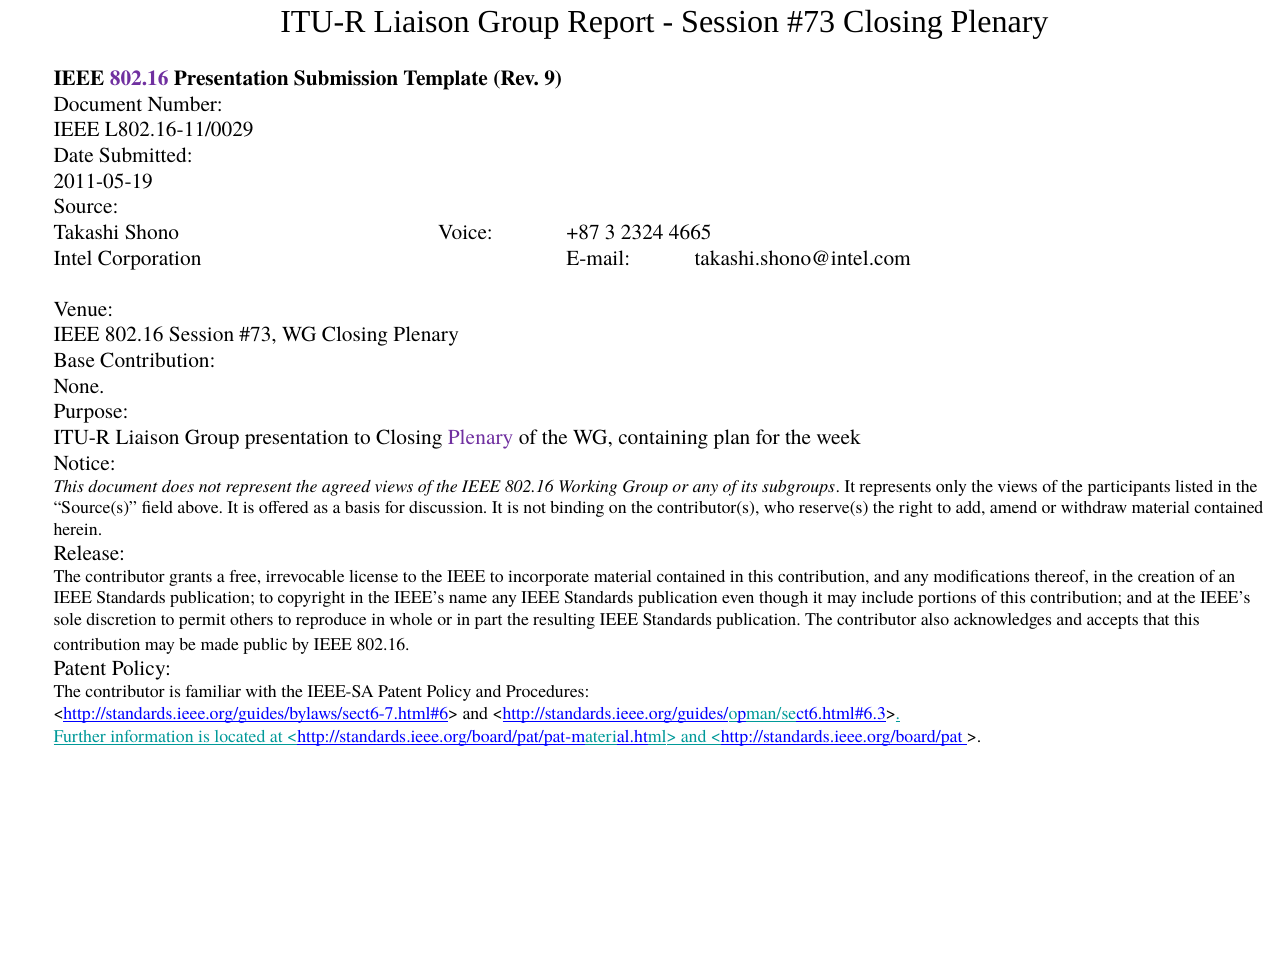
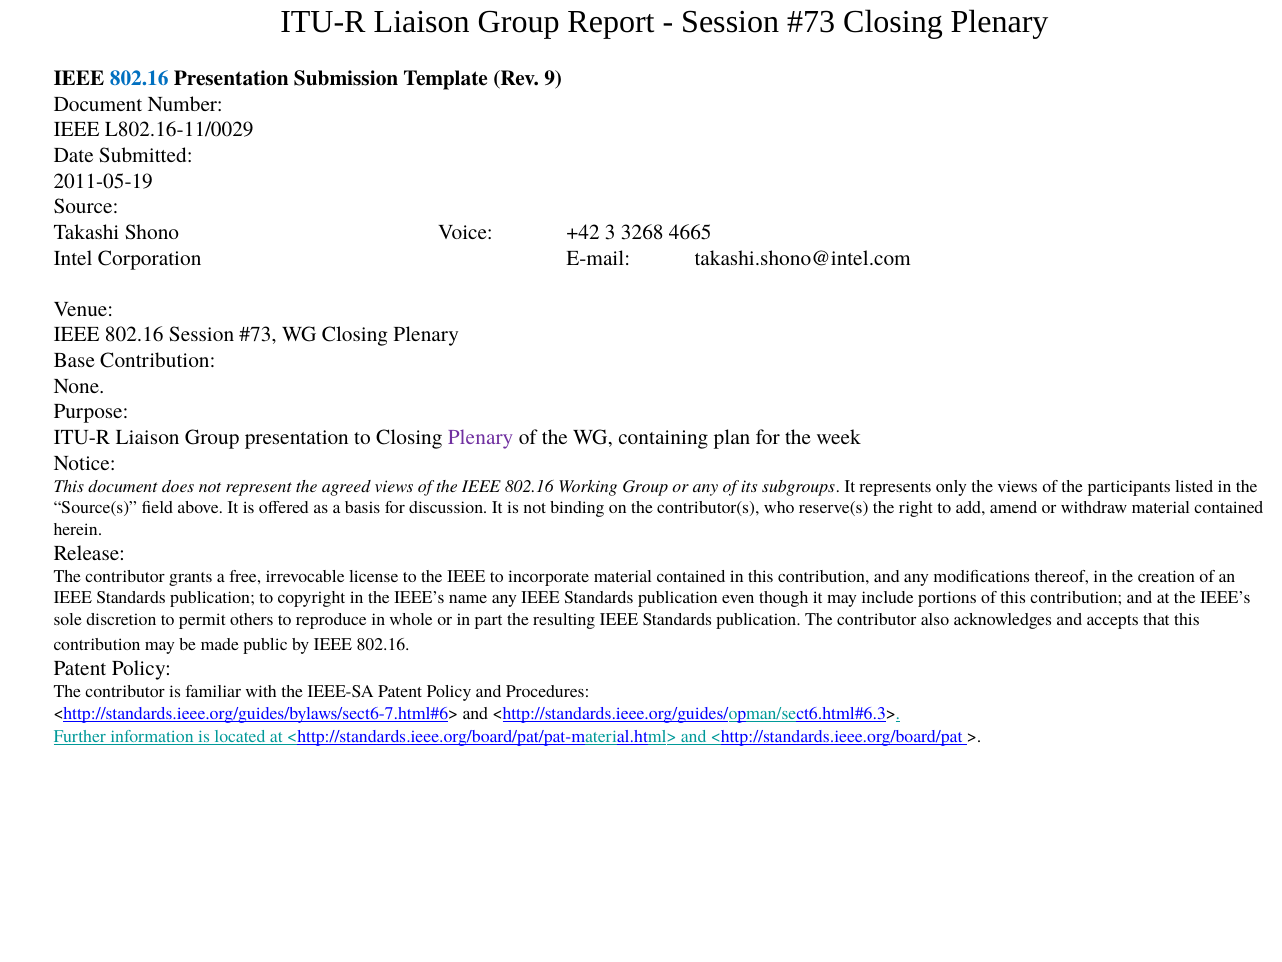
802.16 at (139, 78) colour: purple -> blue
+87: +87 -> +42
2324: 2324 -> 3268
